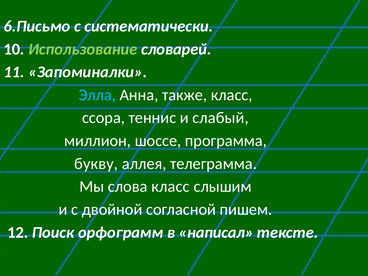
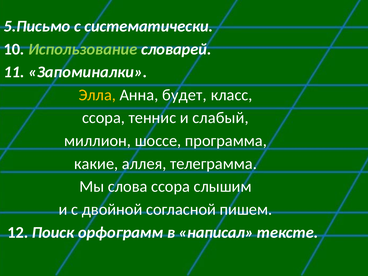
6.Письмо: 6.Письмо -> 5.Письмо
Элла colour: light blue -> yellow
также: также -> будет
букву: букву -> какие
слова класс: класс -> ссора
